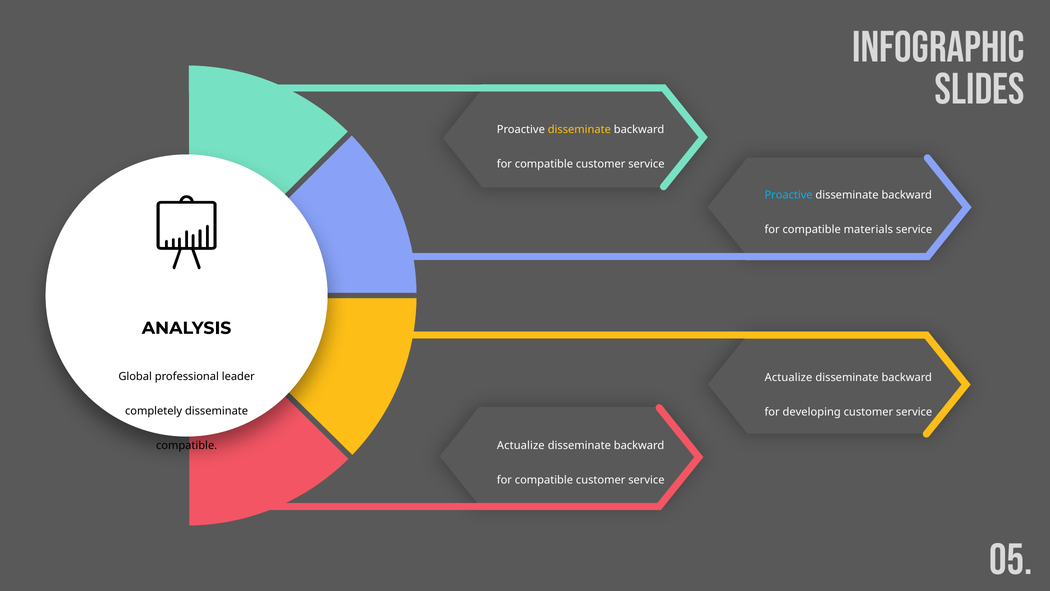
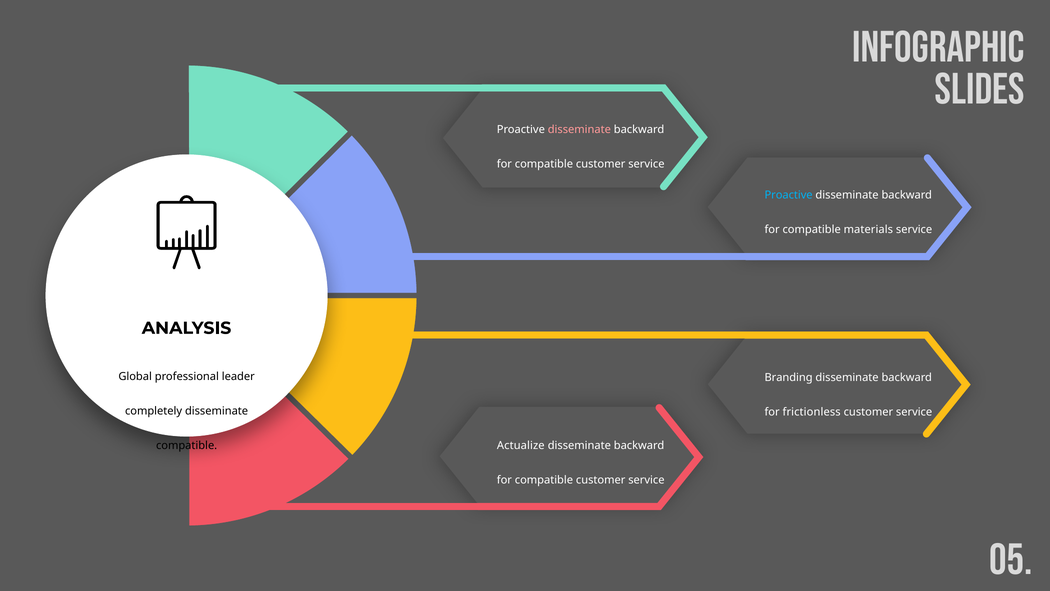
disseminate at (579, 130) colour: yellow -> pink
Actualize at (789, 377): Actualize -> Branding
developing: developing -> frictionless
